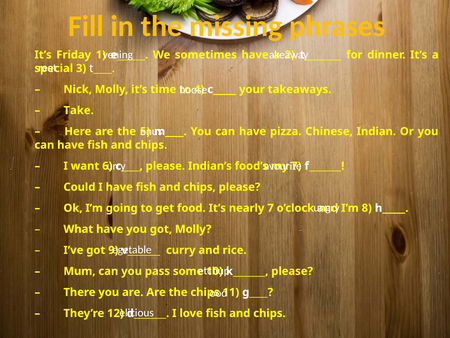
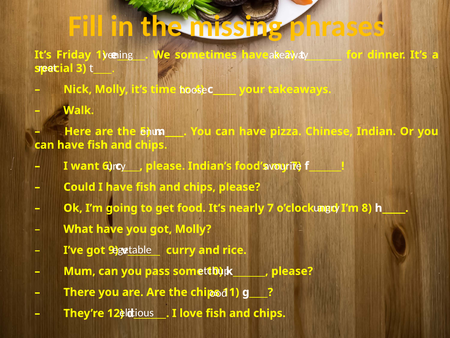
Take: Take -> Walk
